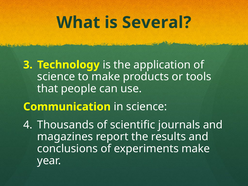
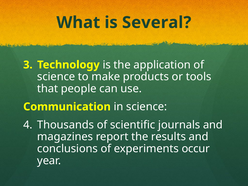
experiments make: make -> occur
